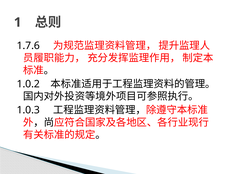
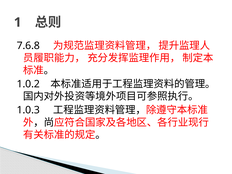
1.7.6: 1.7.6 -> 7.6.8
